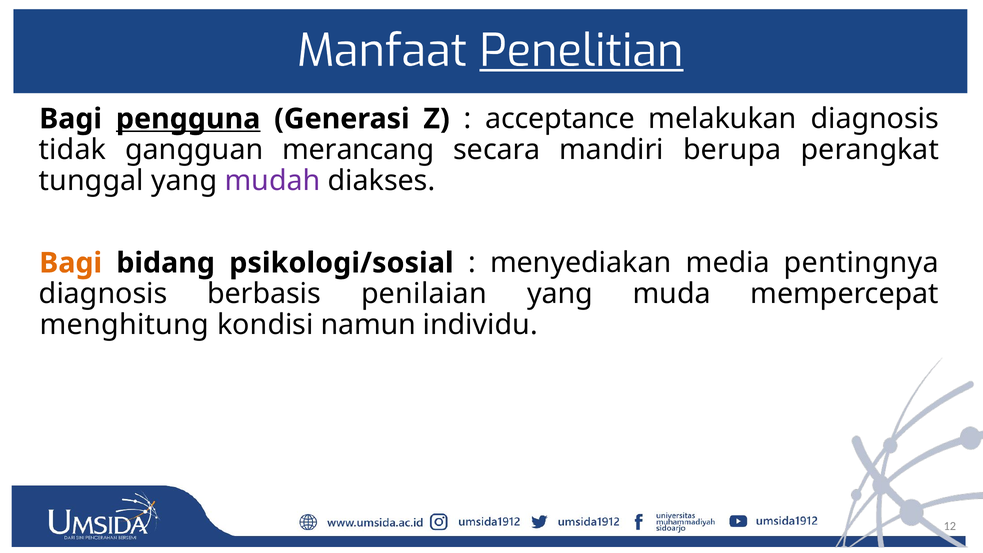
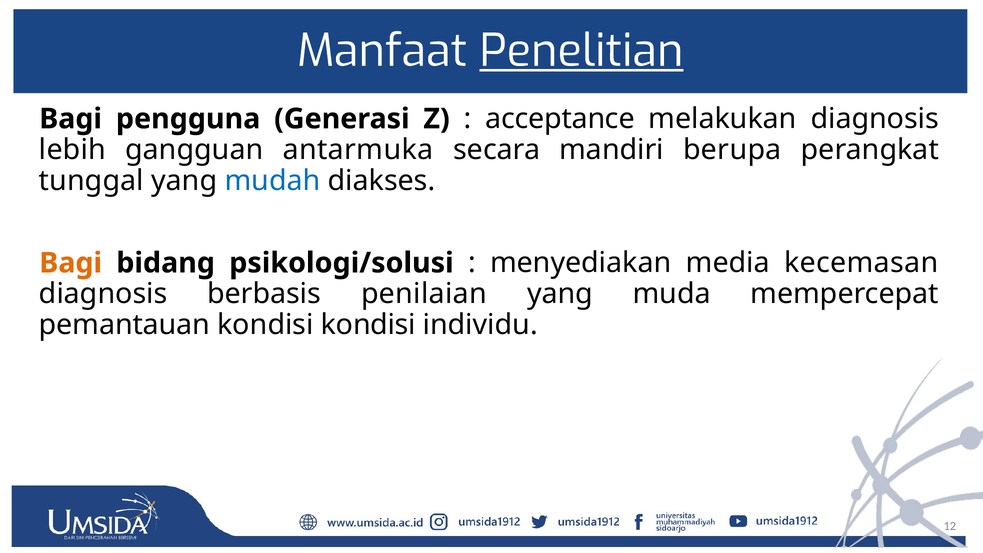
pengguna underline: present -> none
tidak: tidak -> lebih
merancang: merancang -> antarmuka
mudah colour: purple -> blue
psikologi/sosial: psikologi/sosial -> psikologi/solusi
pentingnya: pentingnya -> kecemasan
menghitung: menghitung -> pemantauan
kondisi namun: namun -> kondisi
